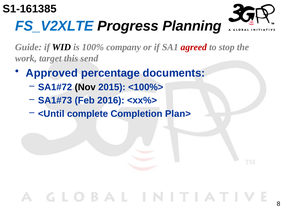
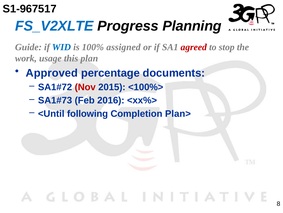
S1-161385: S1-161385 -> S1-967517
WID colour: black -> blue
company: company -> assigned
target: target -> usage
send: send -> plan
Nov colour: black -> red
complete: complete -> following
